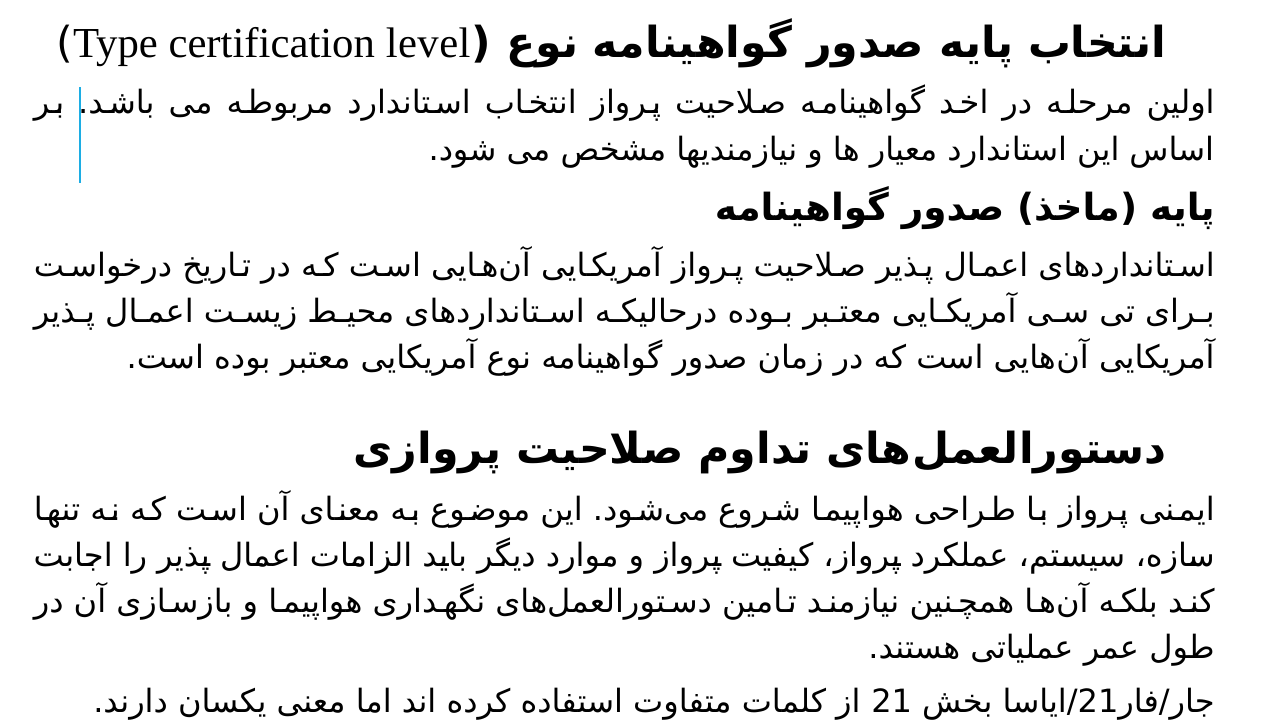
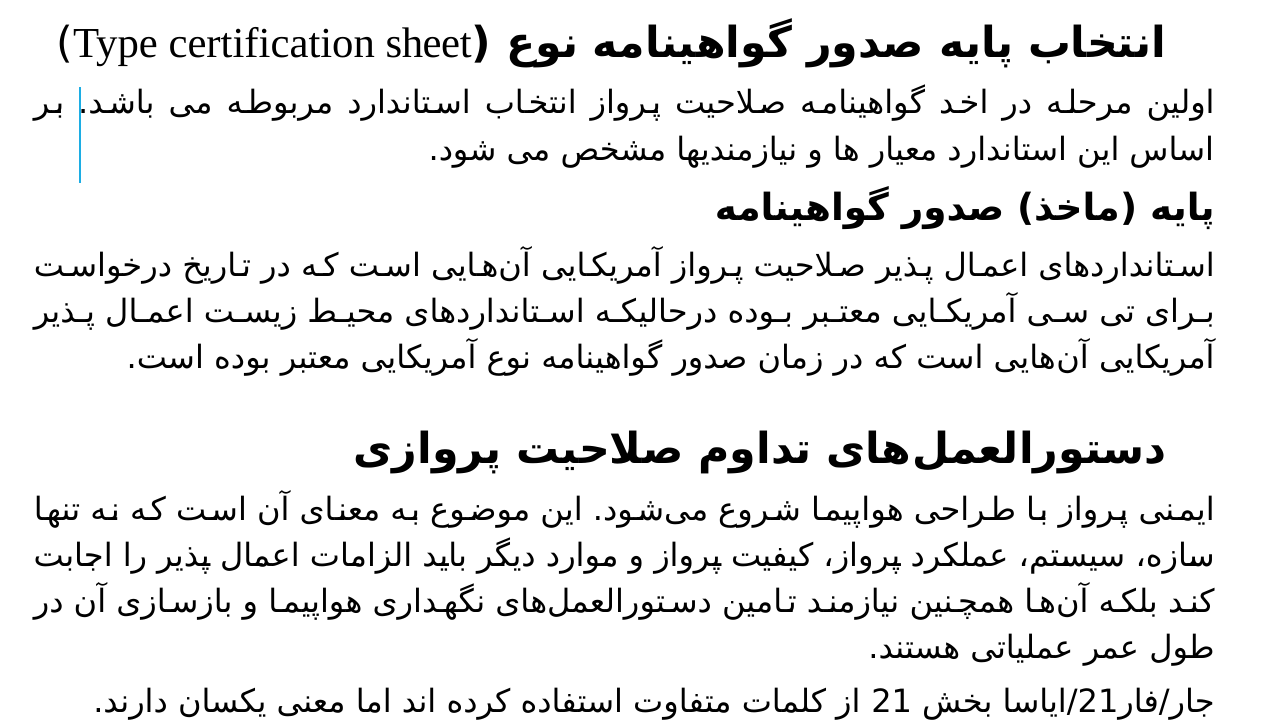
level: level -> sheet
